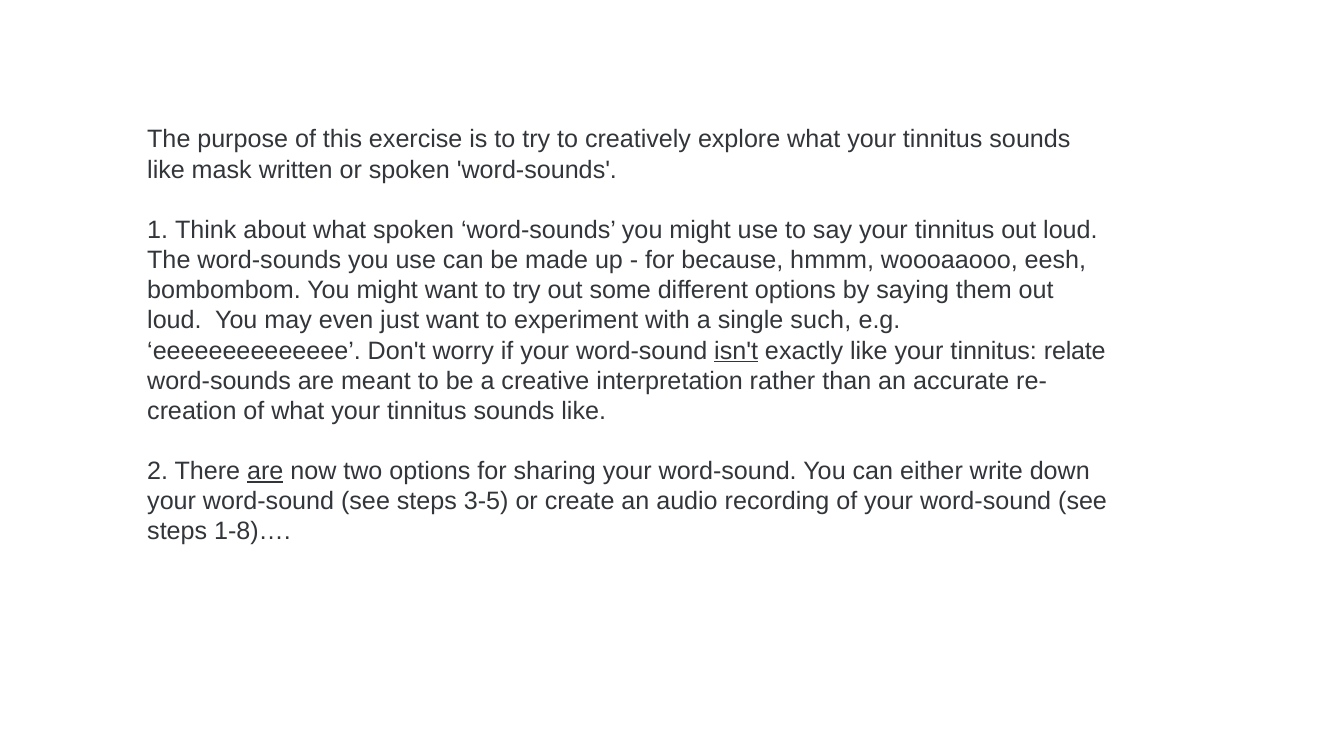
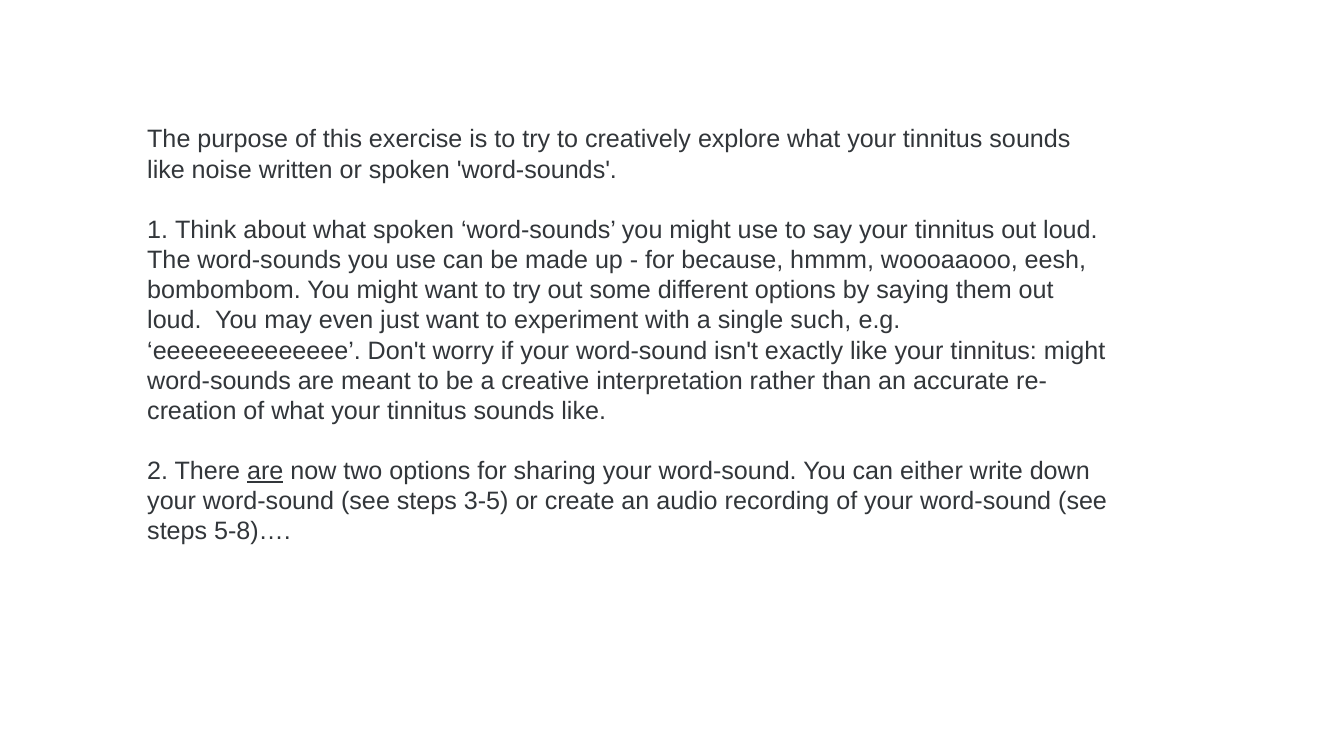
mask: mask -> noise
isn't underline: present -> none
tinnitus relate: relate -> might
1-8)…: 1-8)… -> 5-8)…
